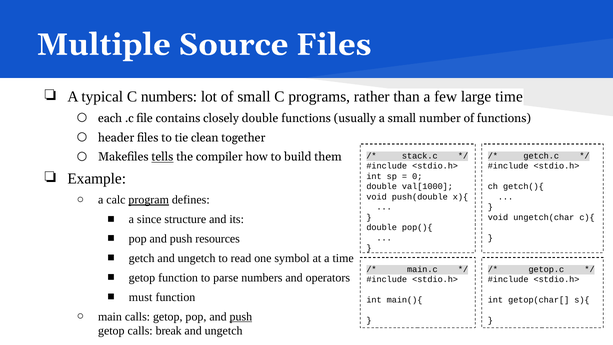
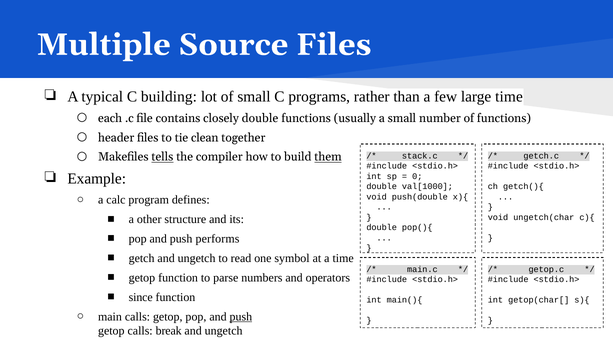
C numbers: numbers -> building
them underline: none -> present
program at (149, 200) underline: present -> none
since: since -> other
resources: resources -> performs
must: must -> since
